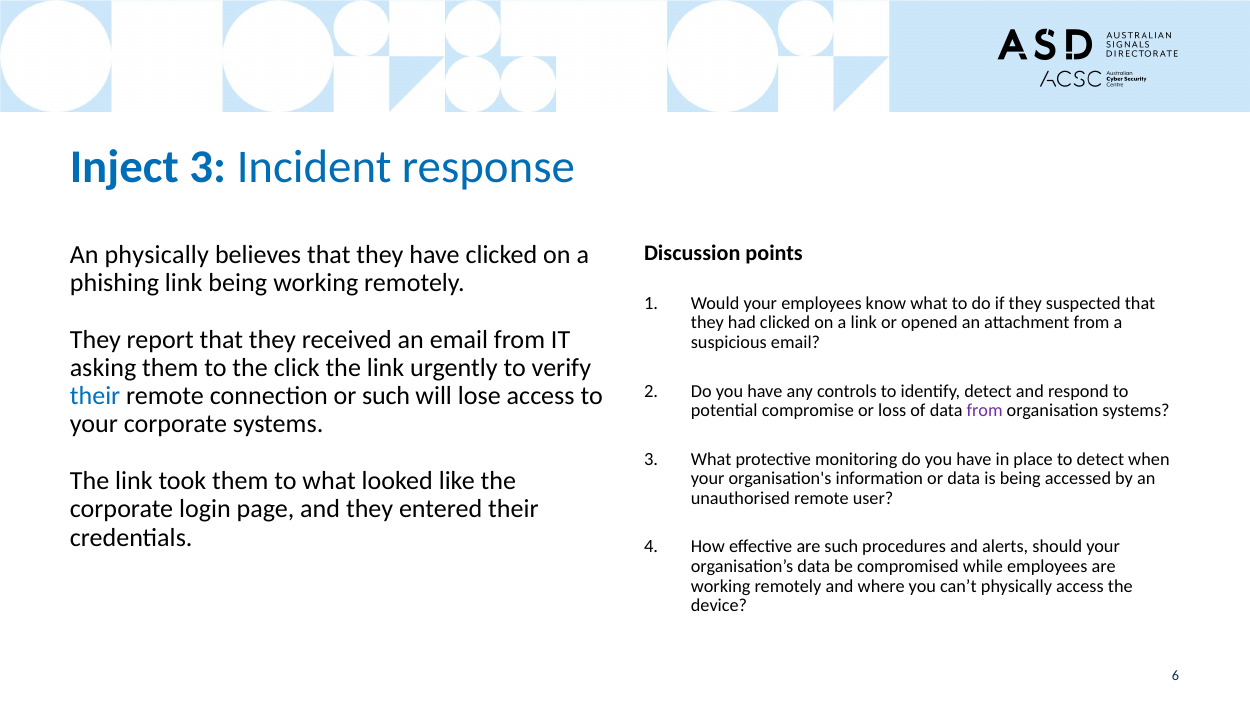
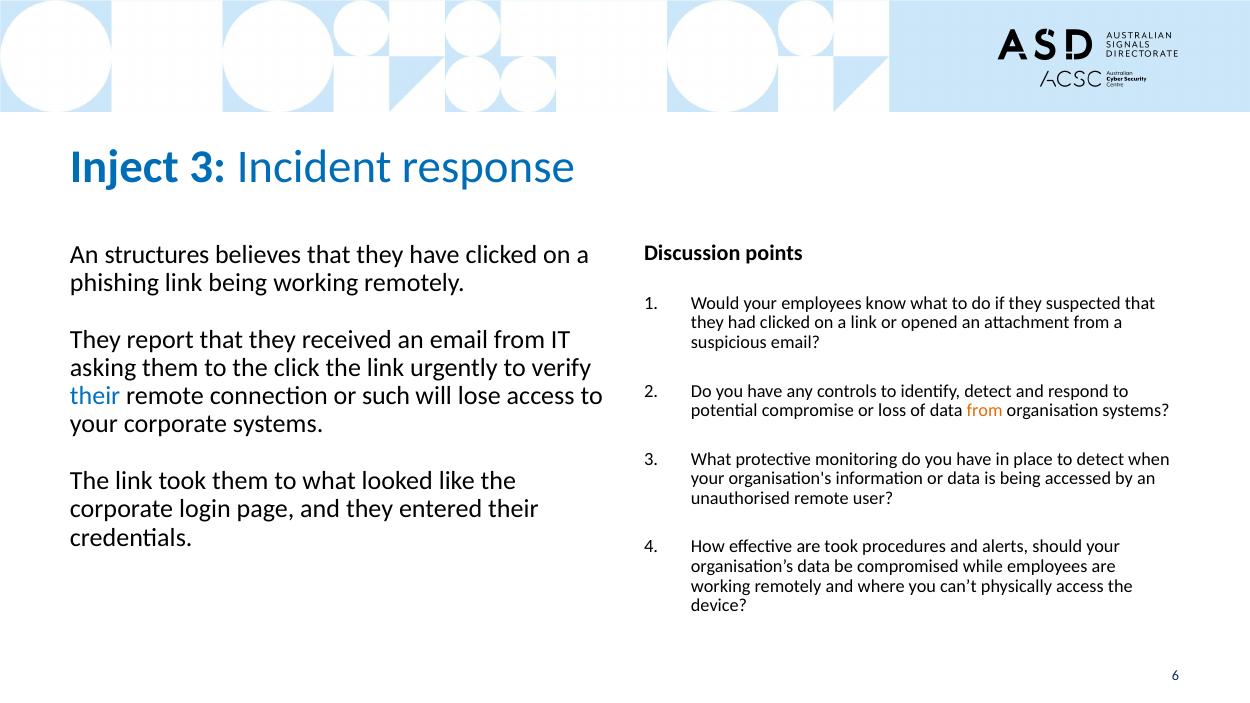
An physically: physically -> structures
from at (985, 411) colour: purple -> orange
are such: such -> took
